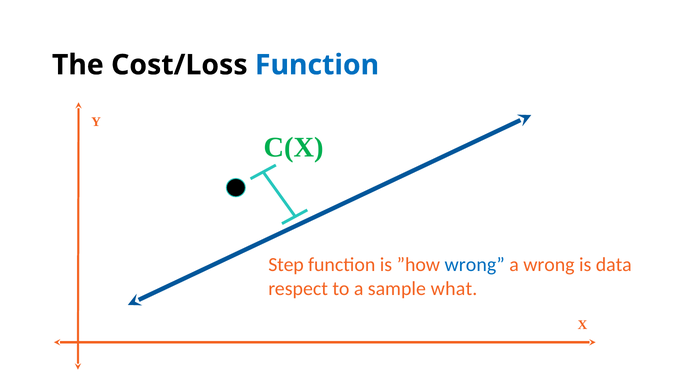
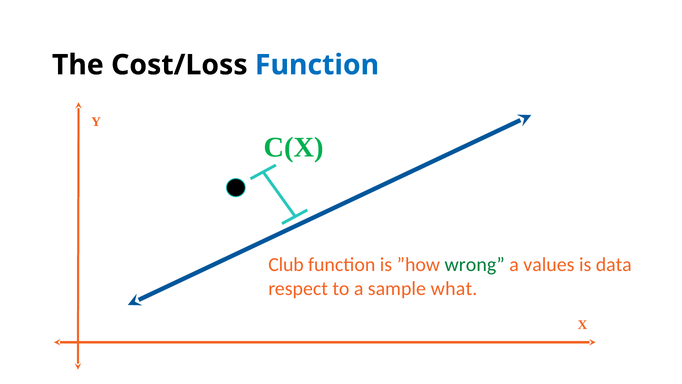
Step: Step -> Club
wrong at (475, 264) colour: blue -> green
a wrong: wrong -> values
